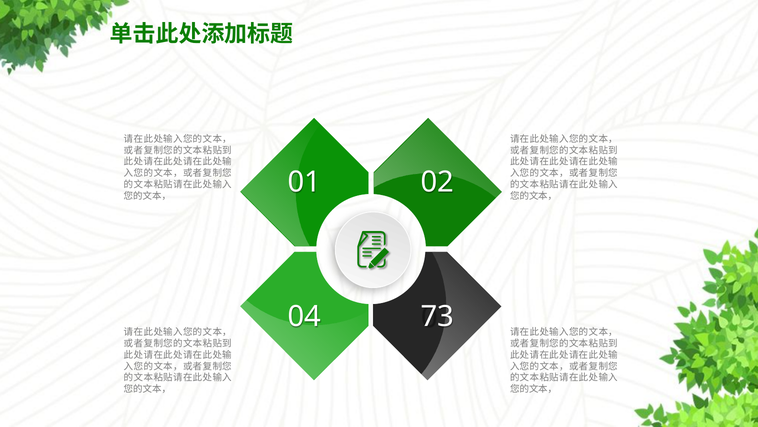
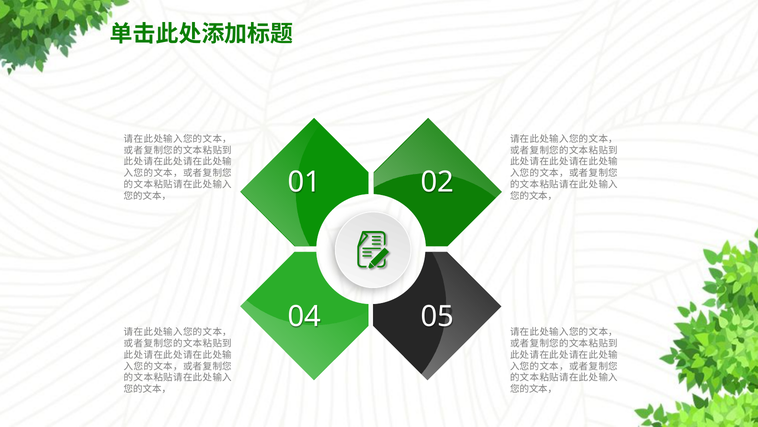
73: 73 -> 05
